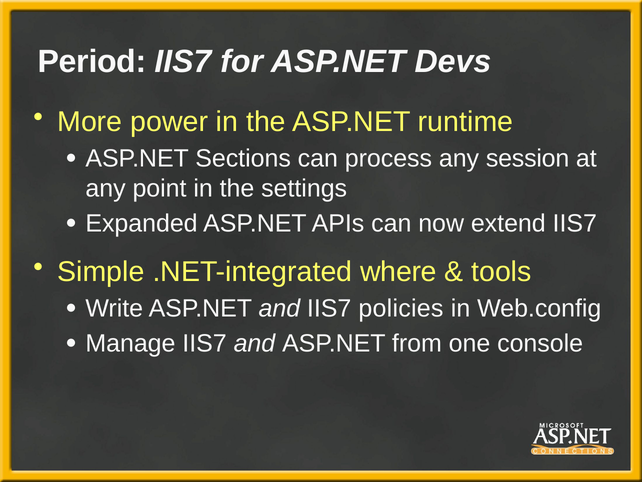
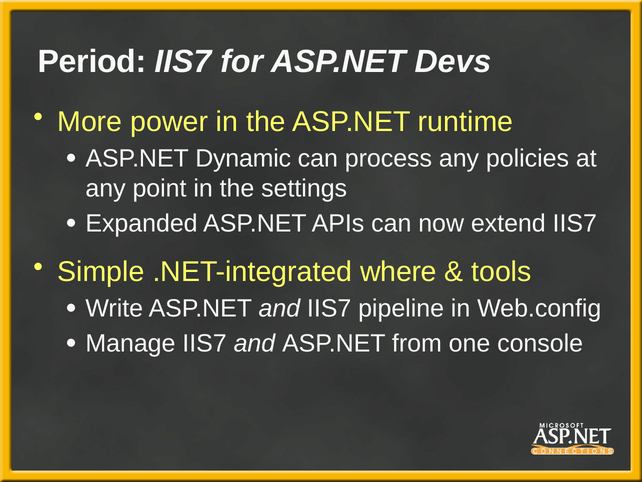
Sections: Sections -> Dynamic
session: session -> policies
policies: policies -> pipeline
